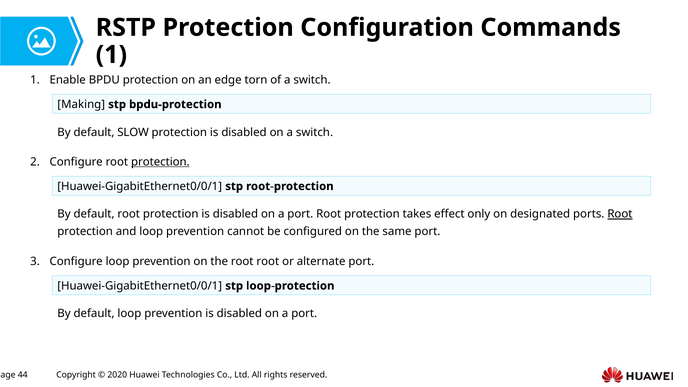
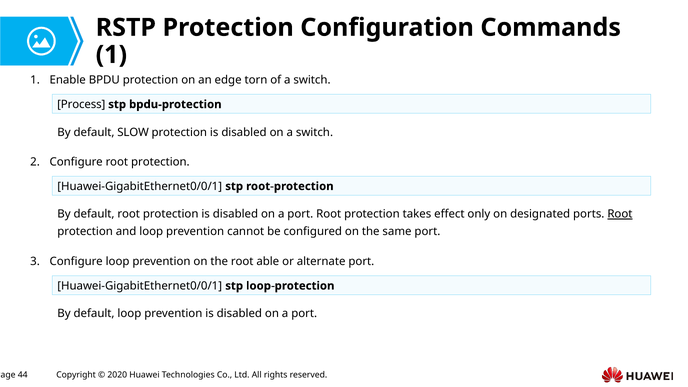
Making: Making -> Process
protection at (160, 162) underline: present -> none
root root: root -> able
